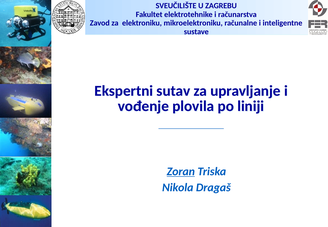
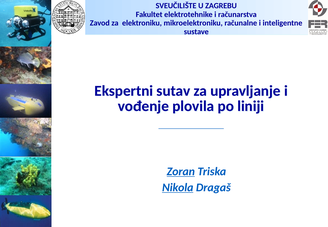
Nikola underline: none -> present
